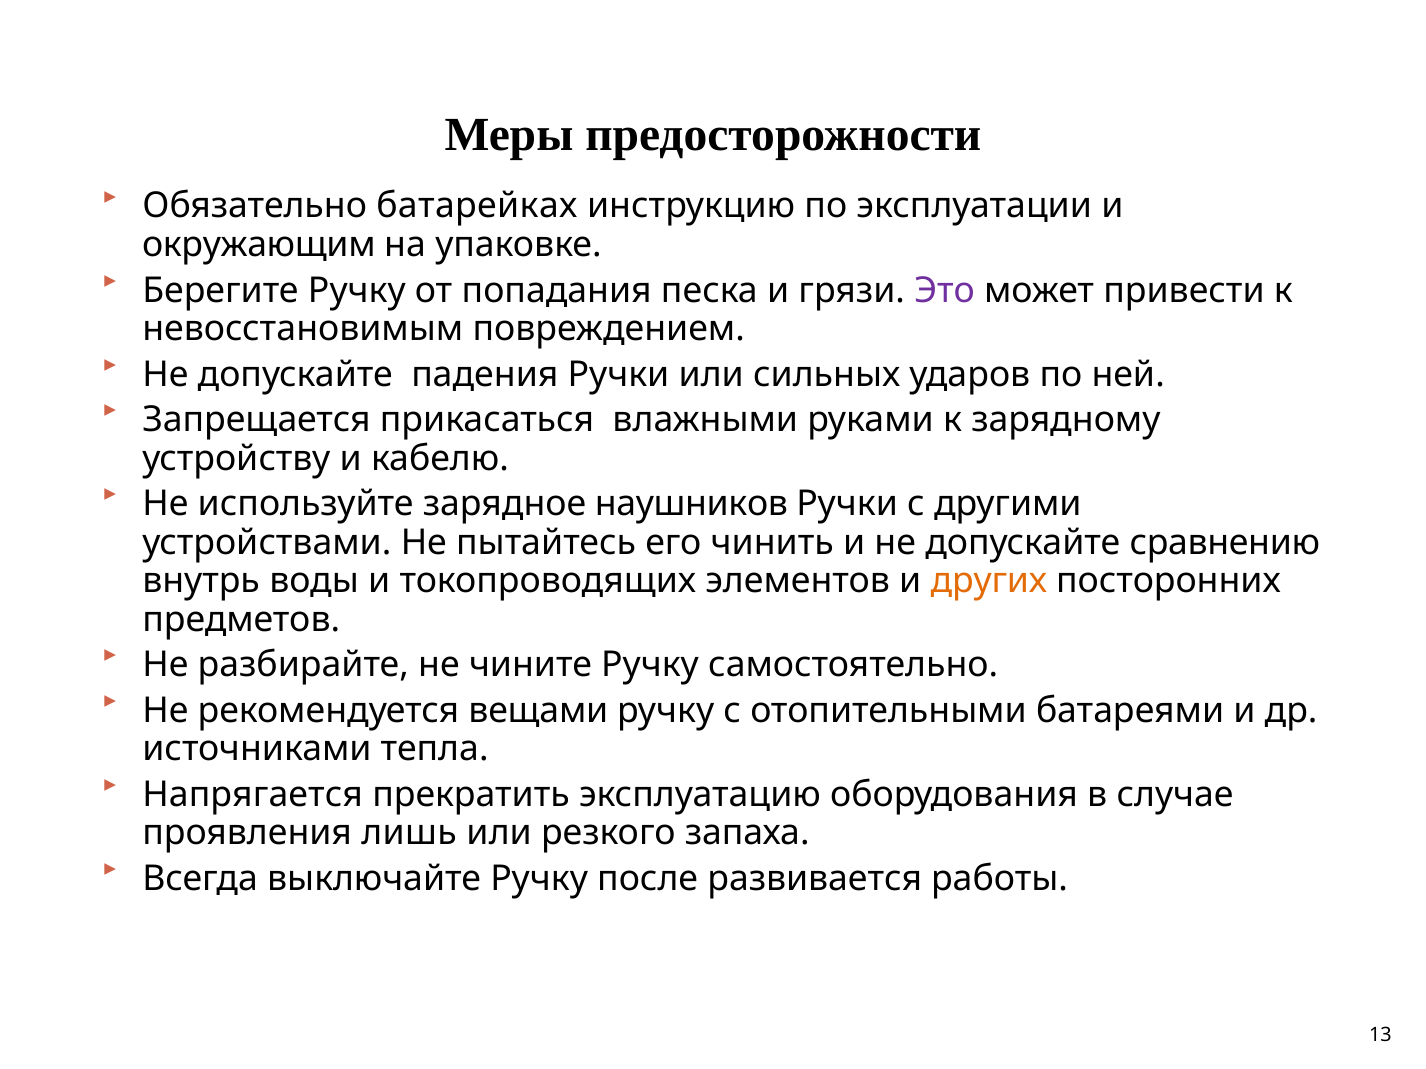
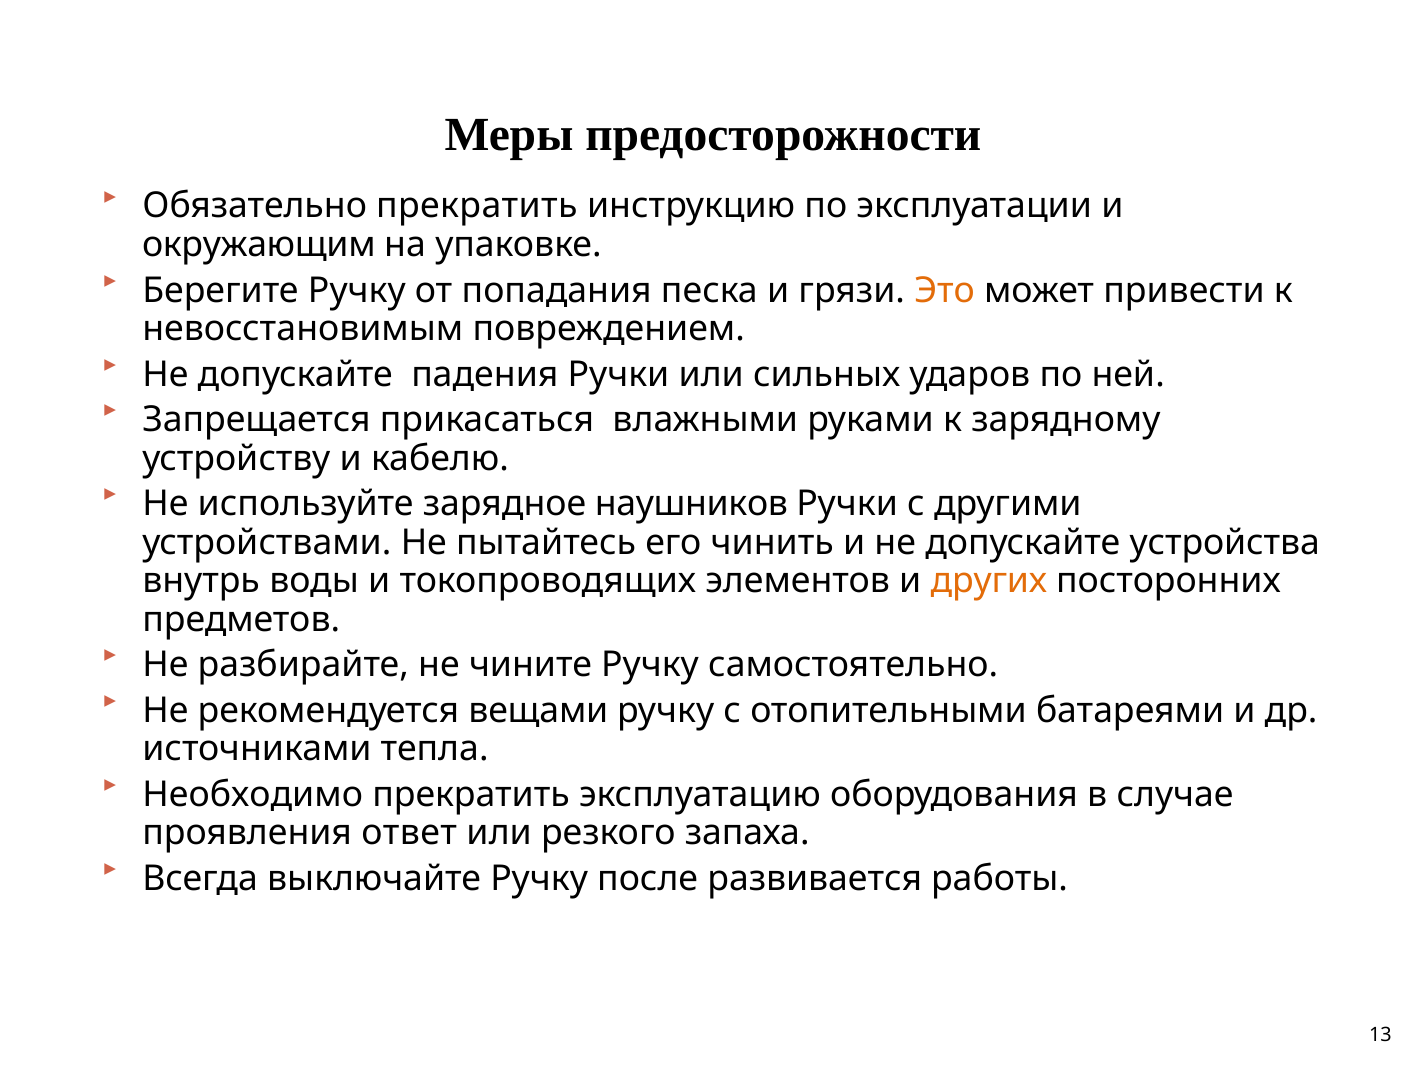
Обязательно батарейках: батарейках -> прекратить
Это colour: purple -> orange
сравнению: сравнению -> устройства
Напрягается: Напрягается -> Необходимо
лишь: лишь -> ответ
